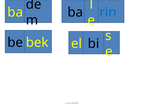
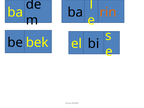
rin colour: blue -> orange
